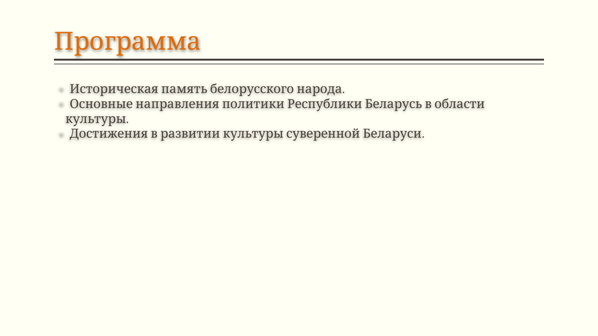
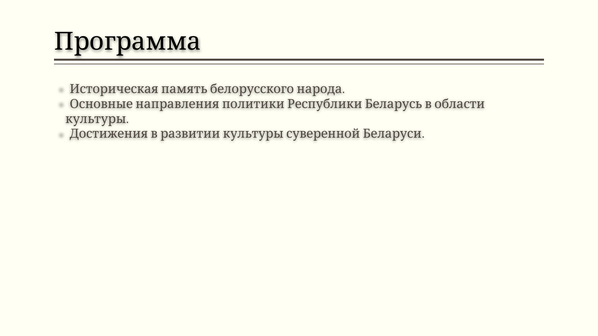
Программа colour: orange -> black
